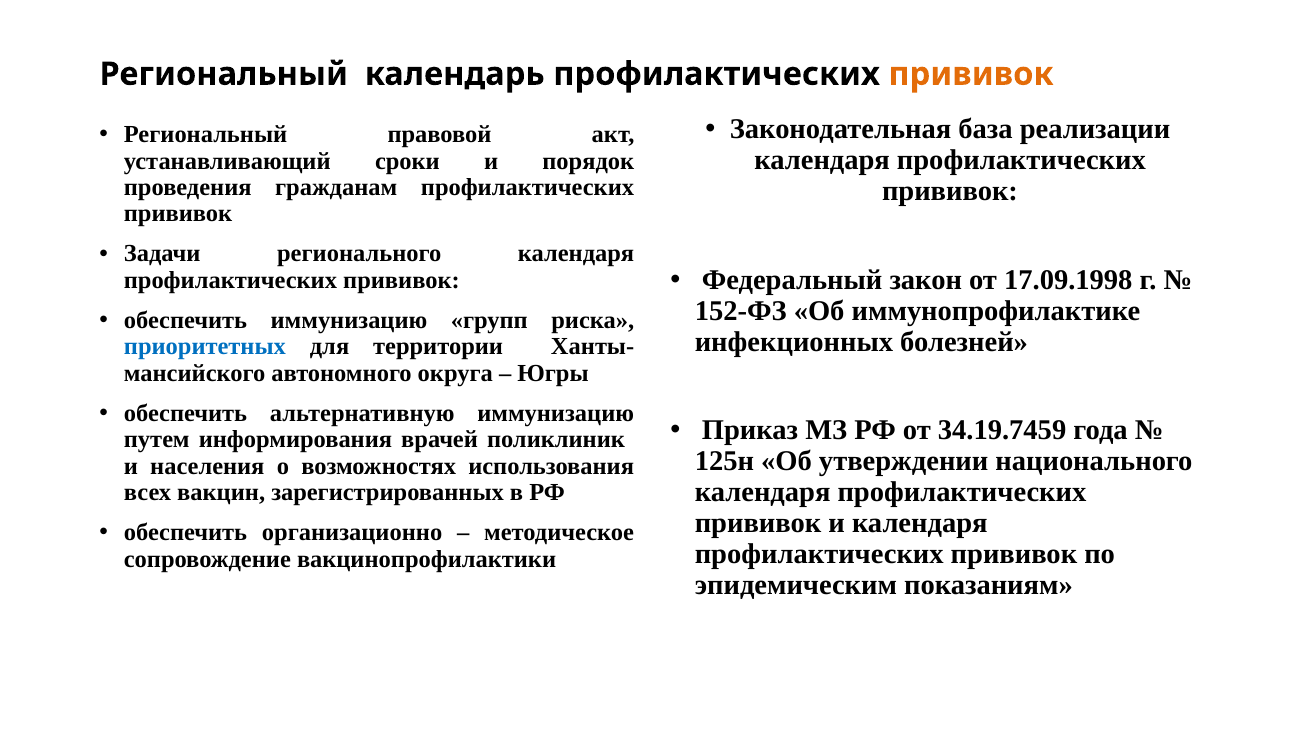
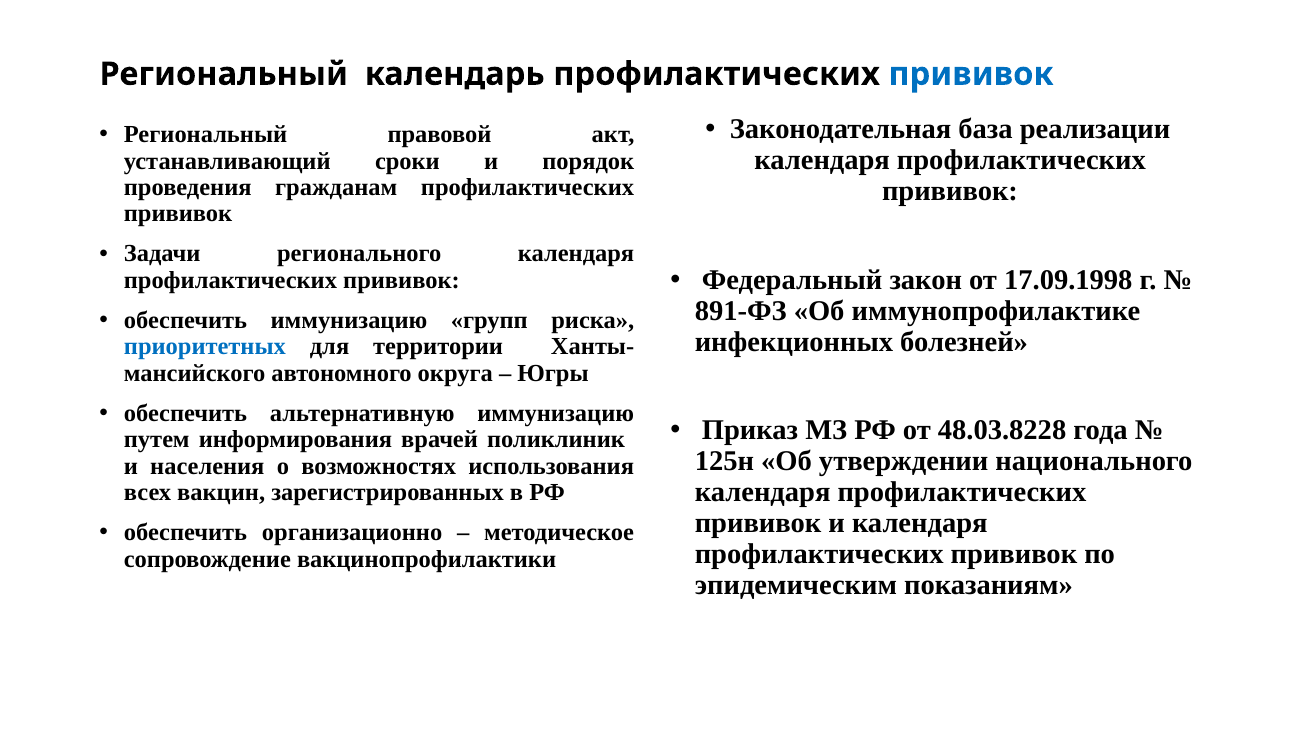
прививок at (971, 74) colour: orange -> blue
152-ФЗ: 152-ФЗ -> 891-ФЗ
34.19.7459: 34.19.7459 -> 48.03.8228
